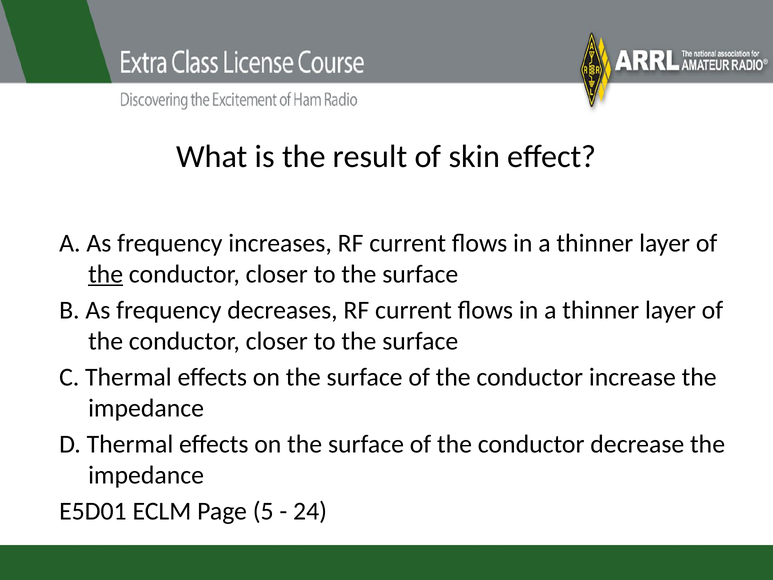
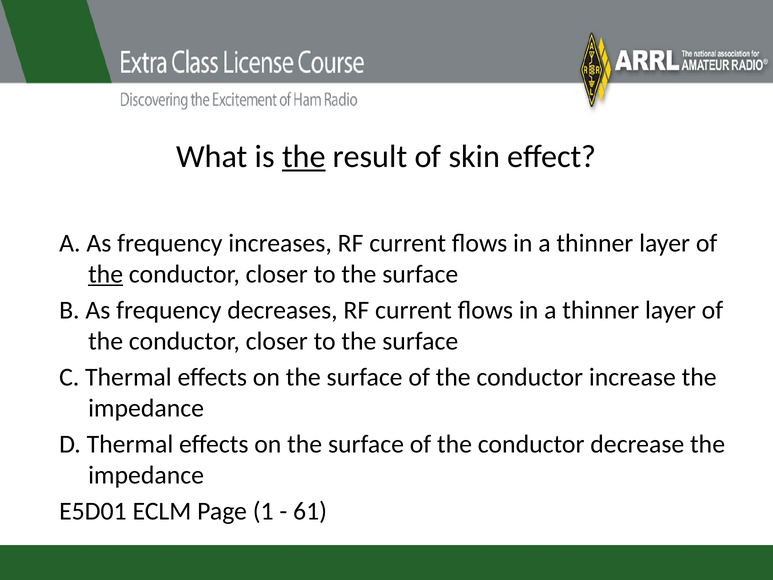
the at (304, 157) underline: none -> present
5: 5 -> 1
24: 24 -> 61
